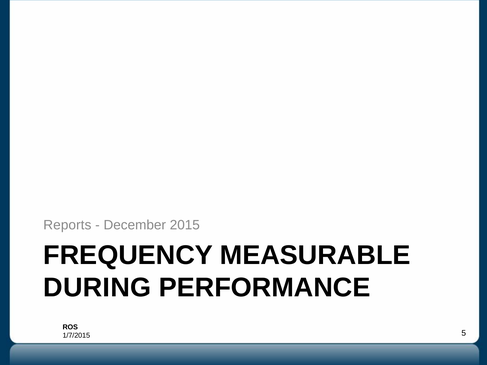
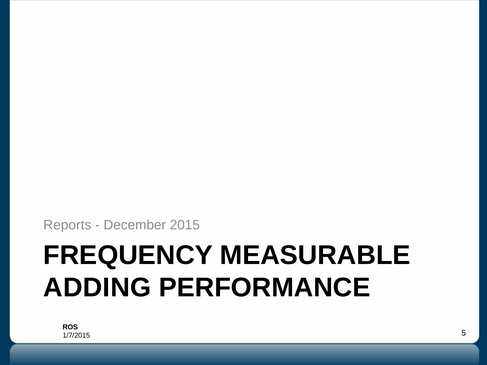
DURING: DURING -> ADDING
